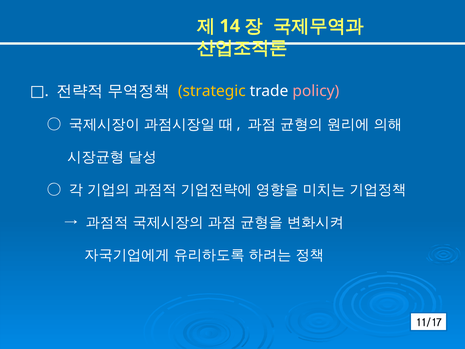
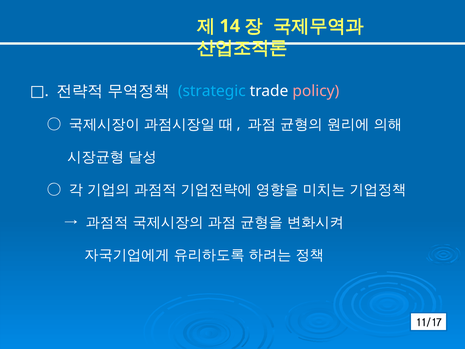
strategic colour: yellow -> light blue
